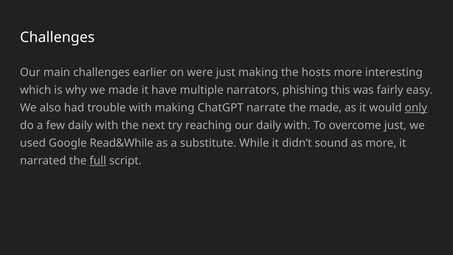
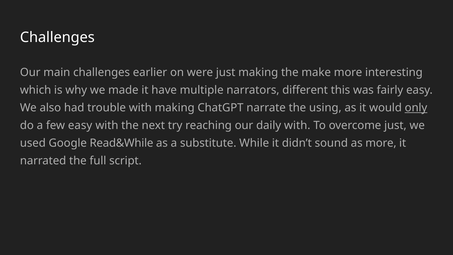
hosts: hosts -> make
phishing: phishing -> different
the made: made -> using
few daily: daily -> easy
full underline: present -> none
